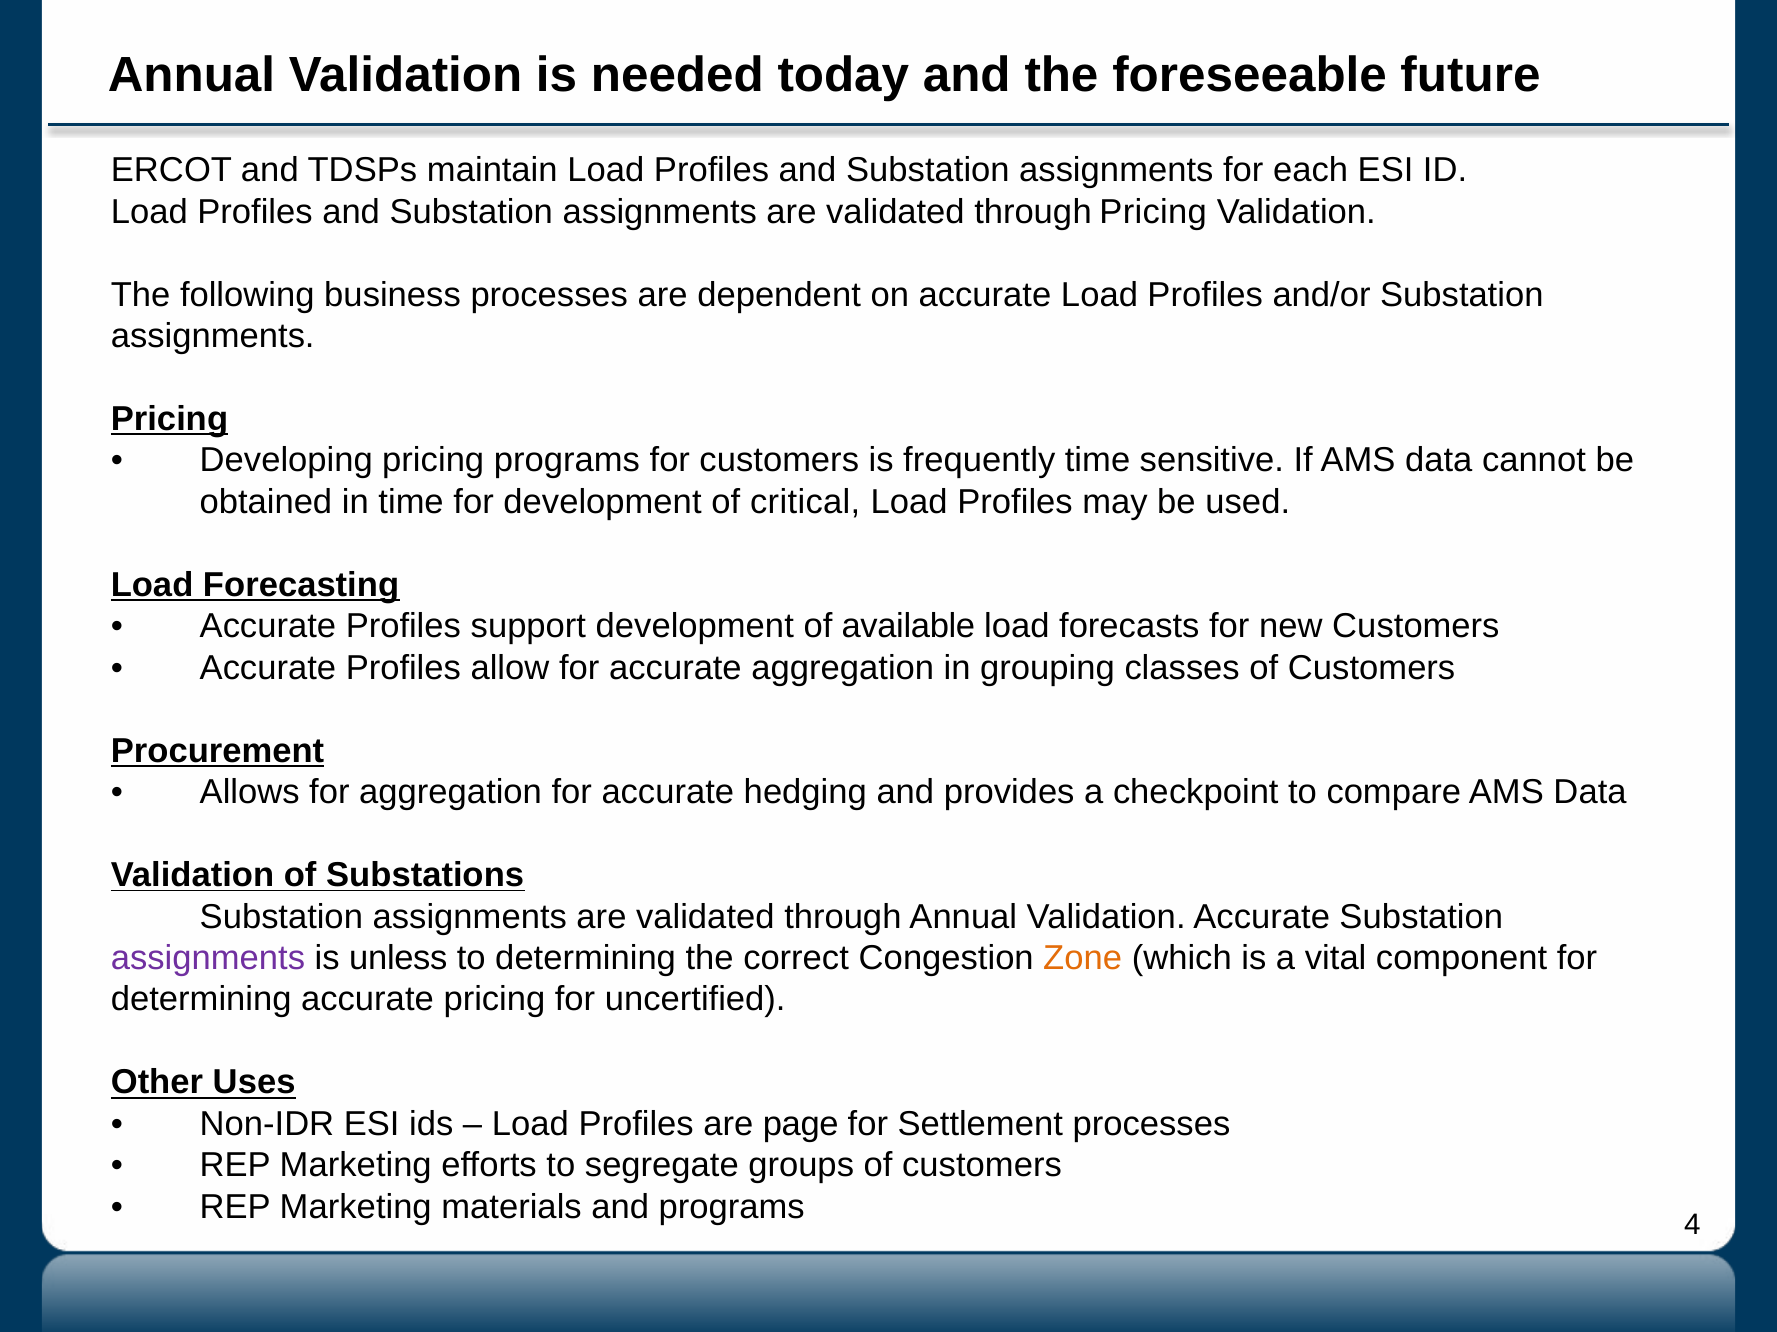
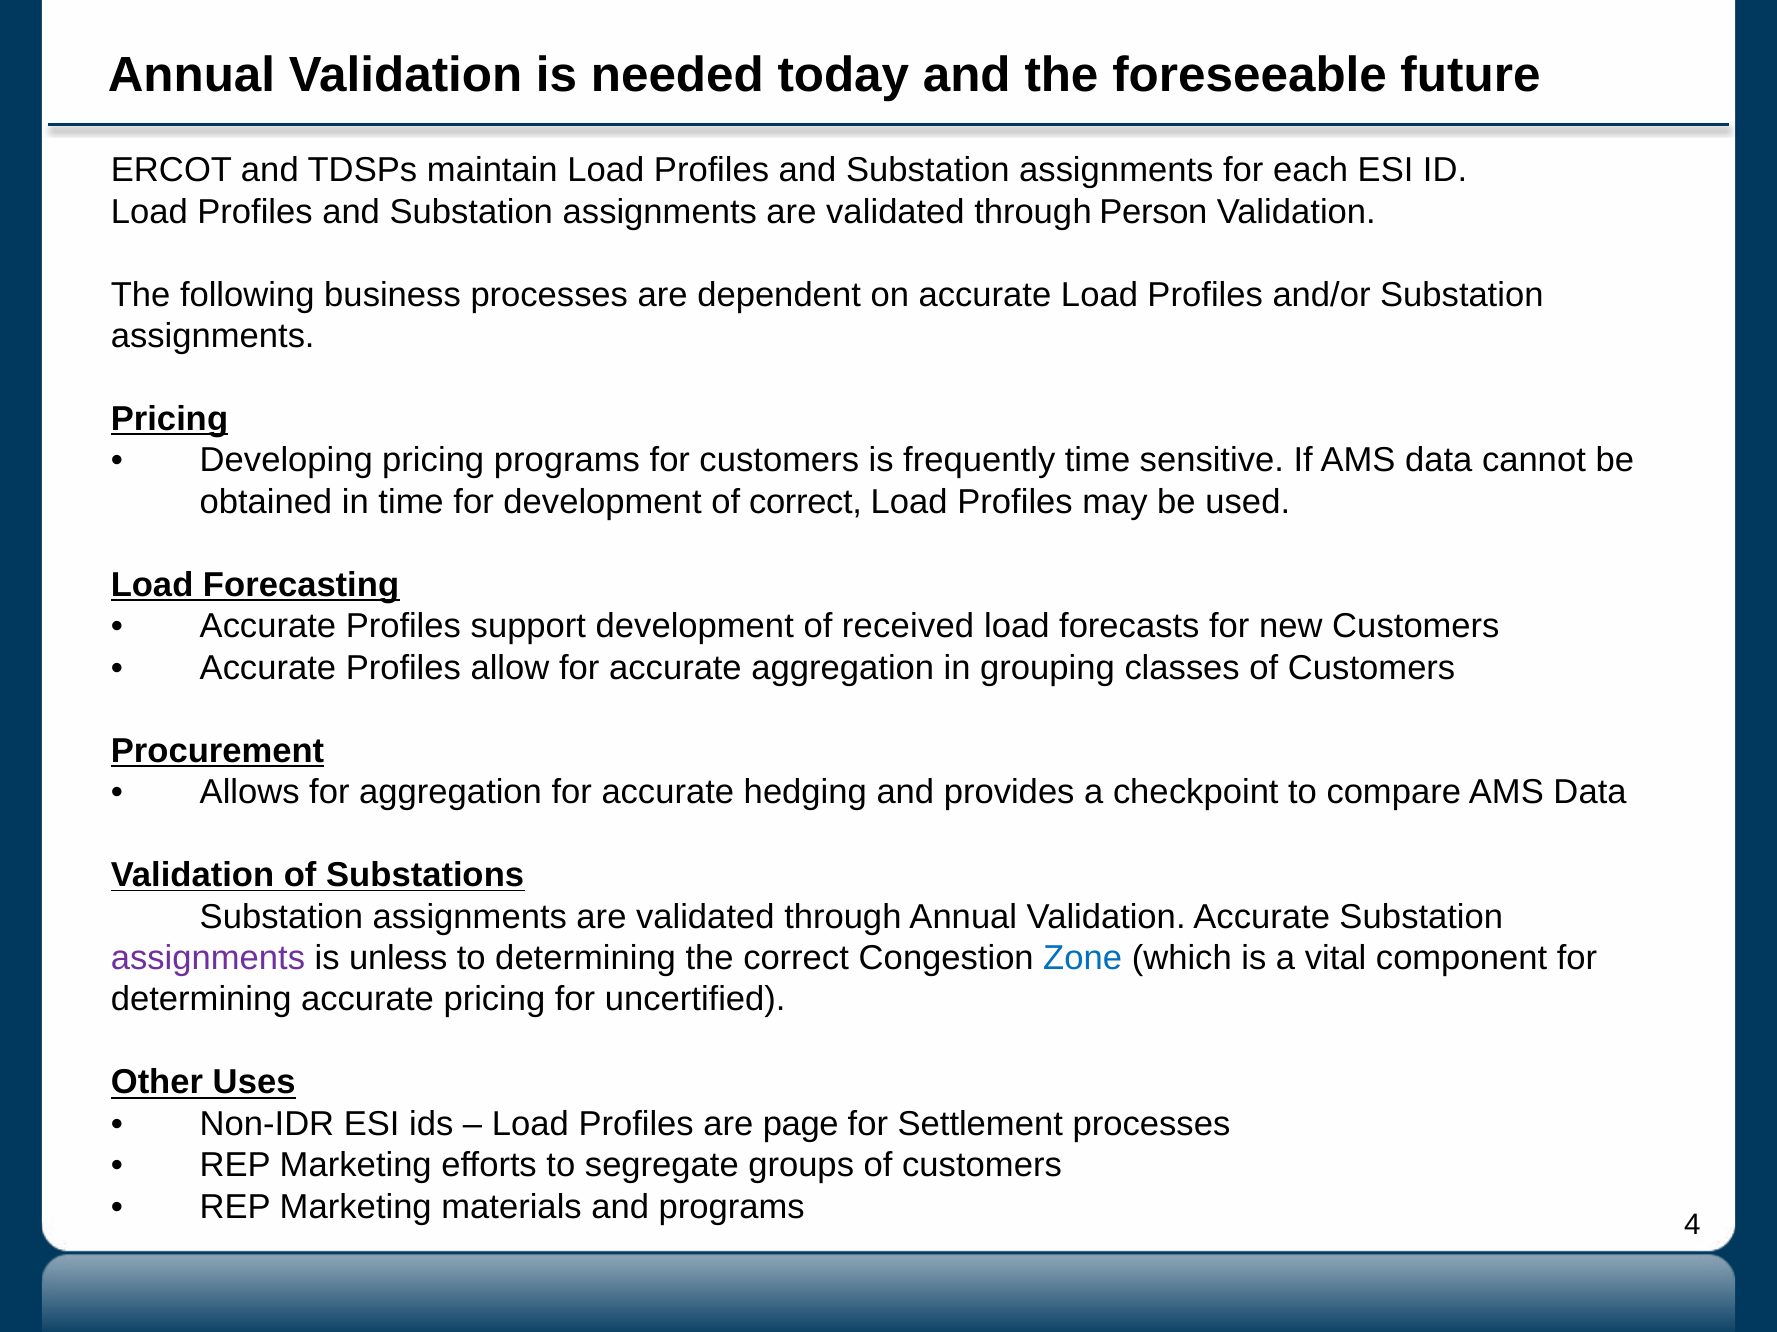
through Pricing: Pricing -> Person
of critical: critical -> correct
available: available -> received
Zone colour: orange -> blue
